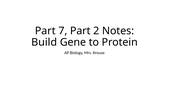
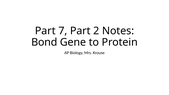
Build: Build -> Bond
